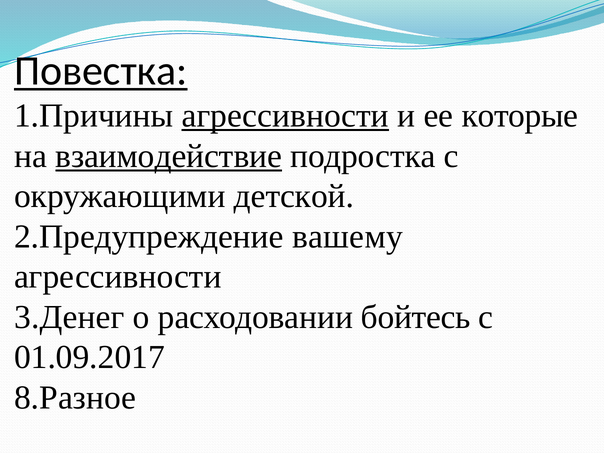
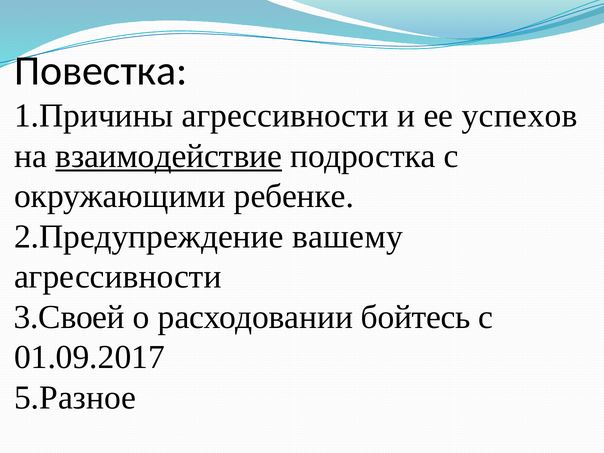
Повестка underline: present -> none
агрессивности at (285, 116) underline: present -> none
которые: которые -> успехов
детской: детской -> ребенке
3.Денег: 3.Денег -> 3.Своей
8.Разное: 8.Разное -> 5.Разное
